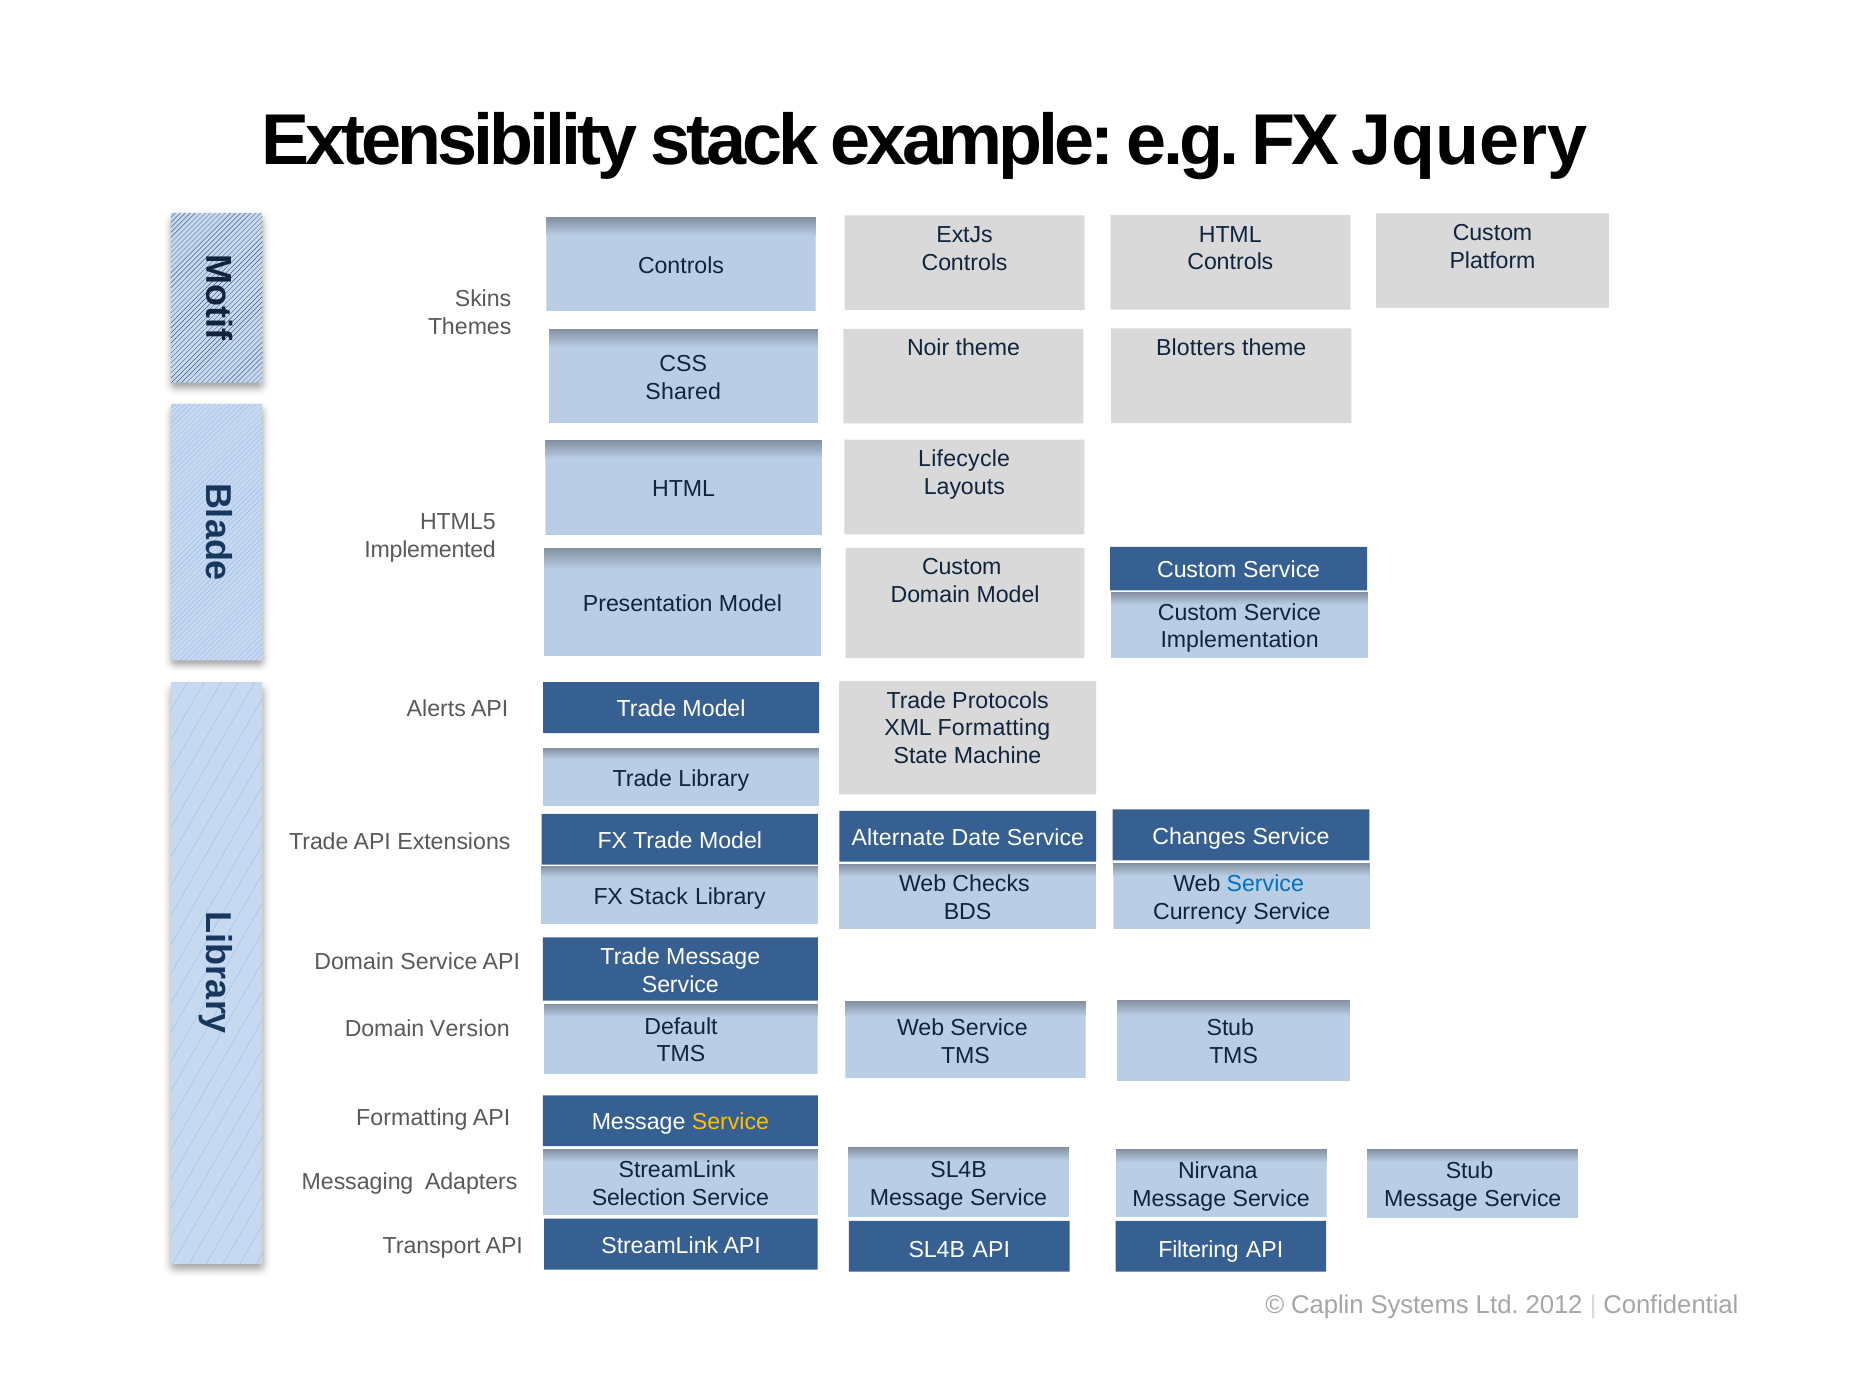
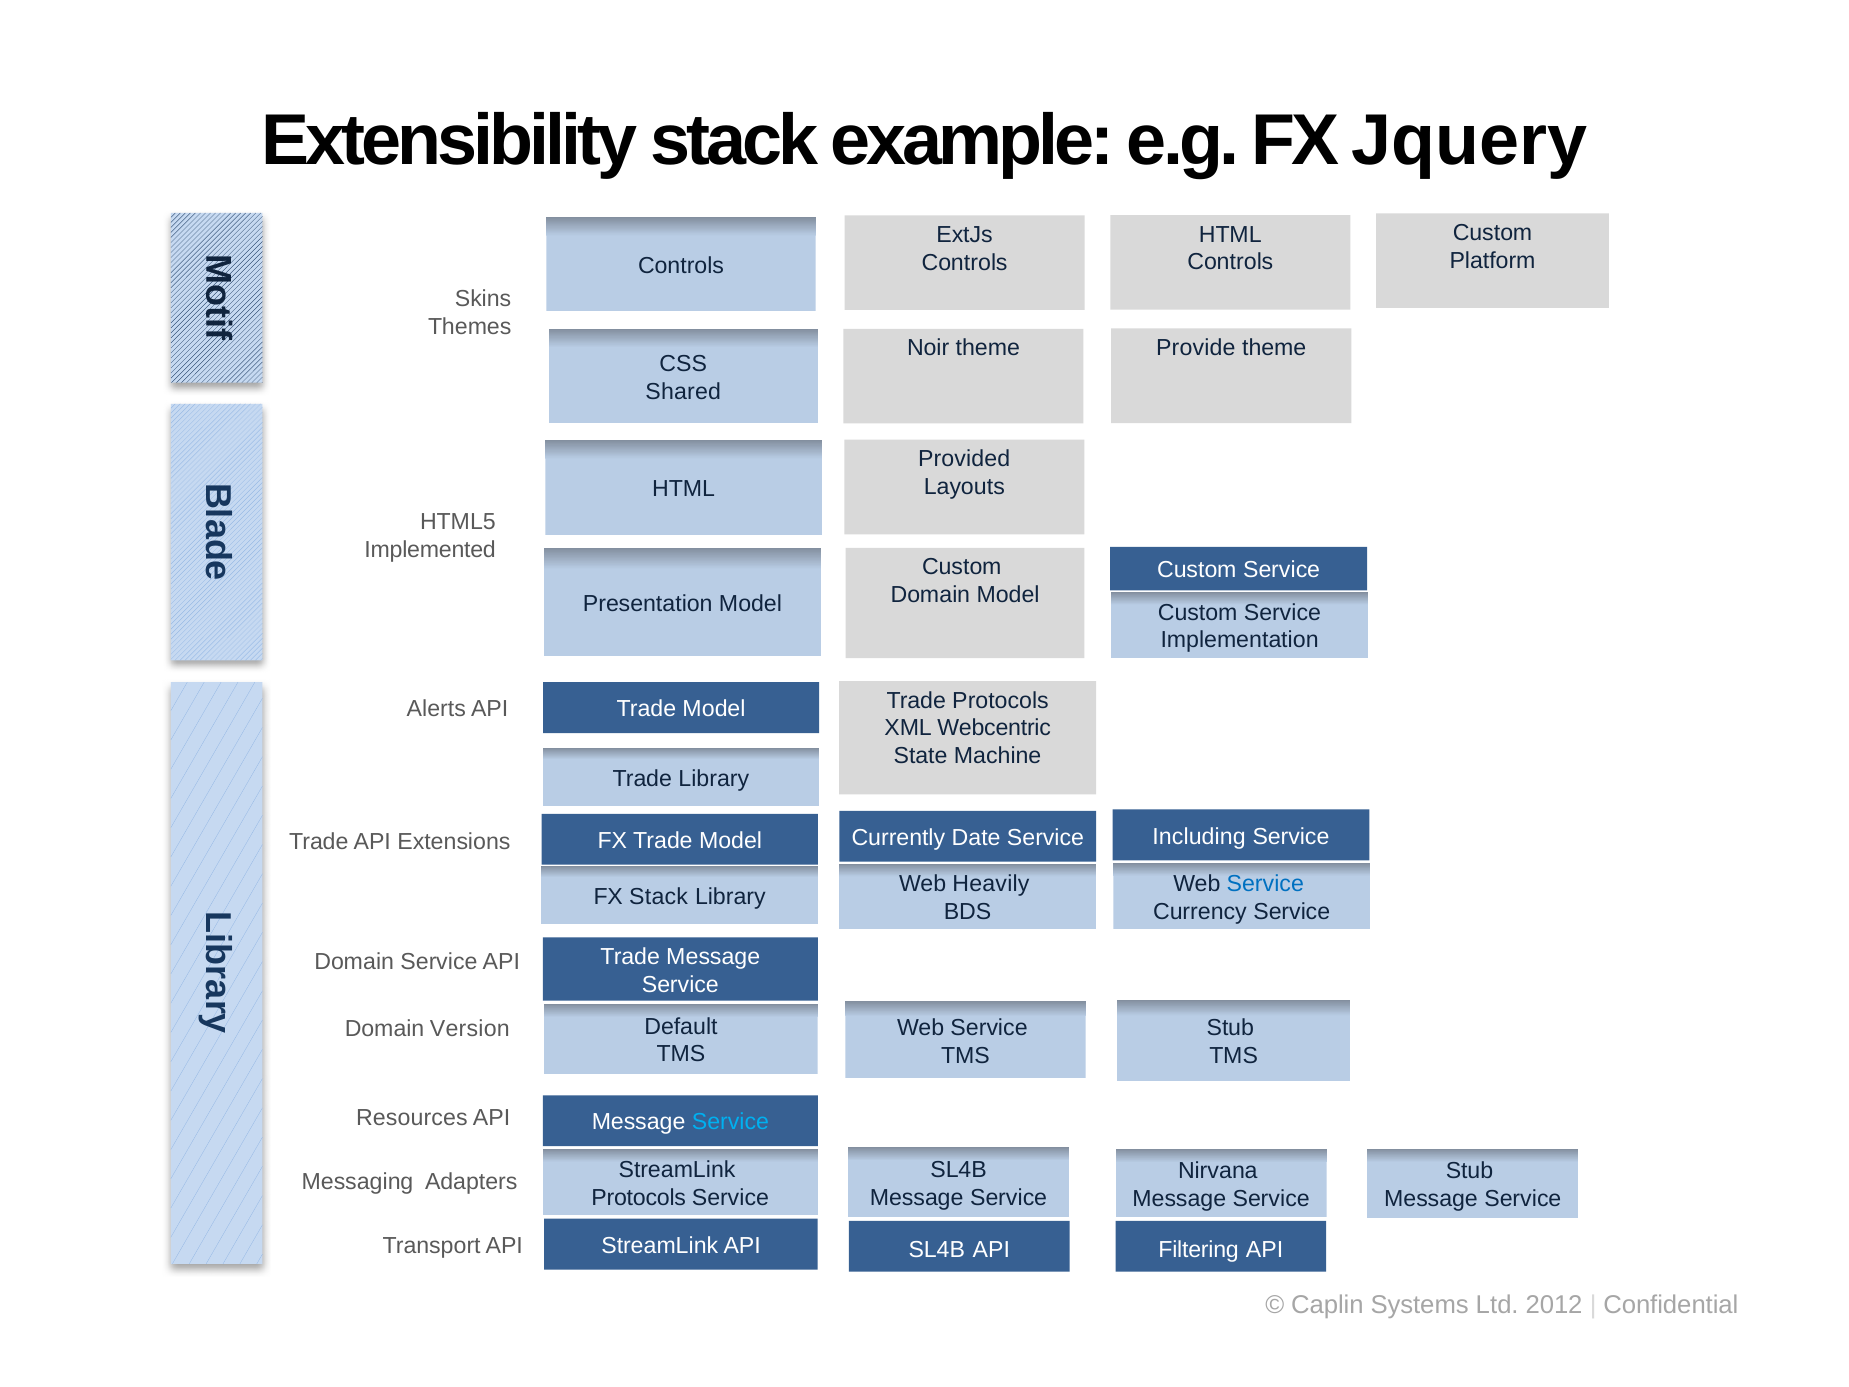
Blotters: Blotters -> Provide
Lifecycle: Lifecycle -> Provided
XML Formatting: Formatting -> Webcentric
Changes: Changes -> Including
Alternate: Alternate -> Currently
Checks: Checks -> Heavily
Formatting at (412, 1118): Formatting -> Resources
Service at (730, 1122) colour: yellow -> light blue
Selection at (639, 1197): Selection -> Protocols
